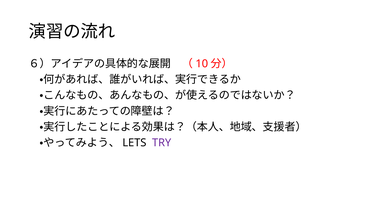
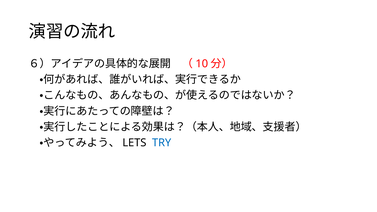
TRY colour: purple -> blue
